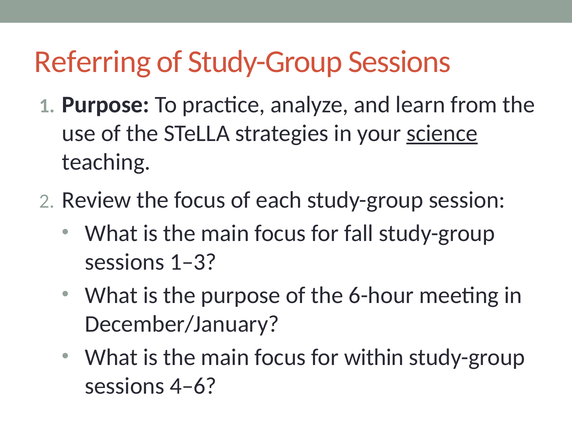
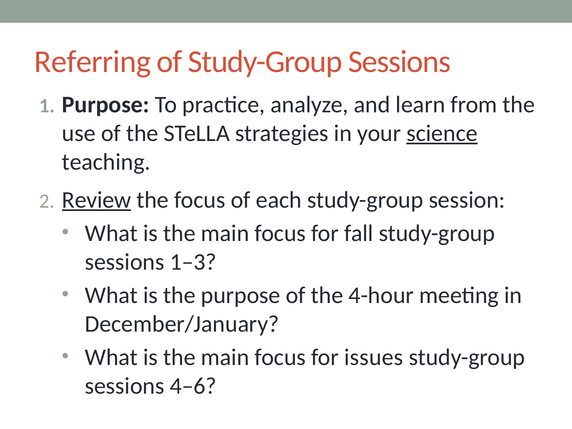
Review underline: none -> present
6-hour: 6-hour -> 4-hour
within: within -> issues
